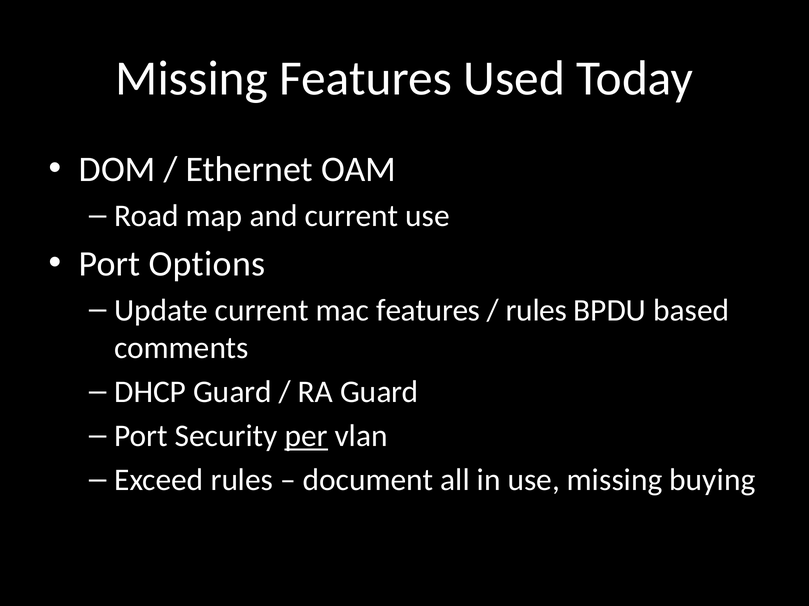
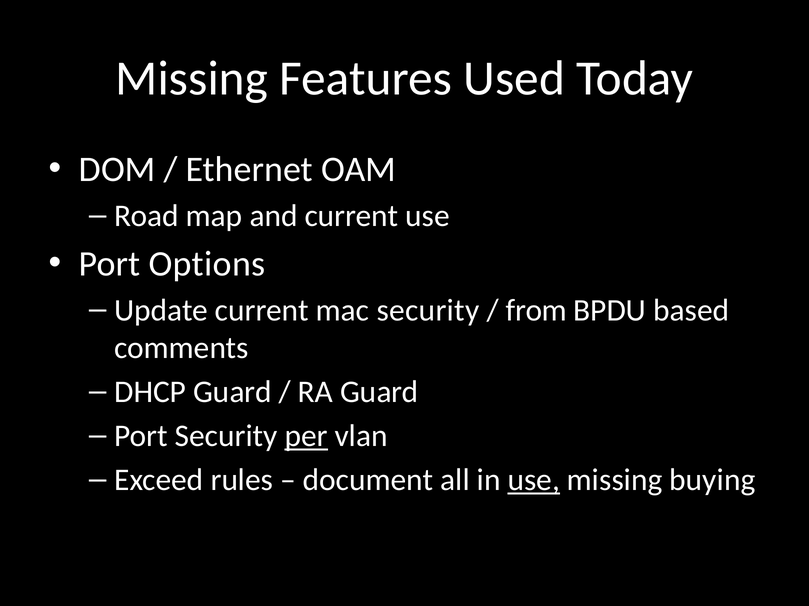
mac features: features -> security
rules at (536, 311): rules -> from
use at (534, 481) underline: none -> present
